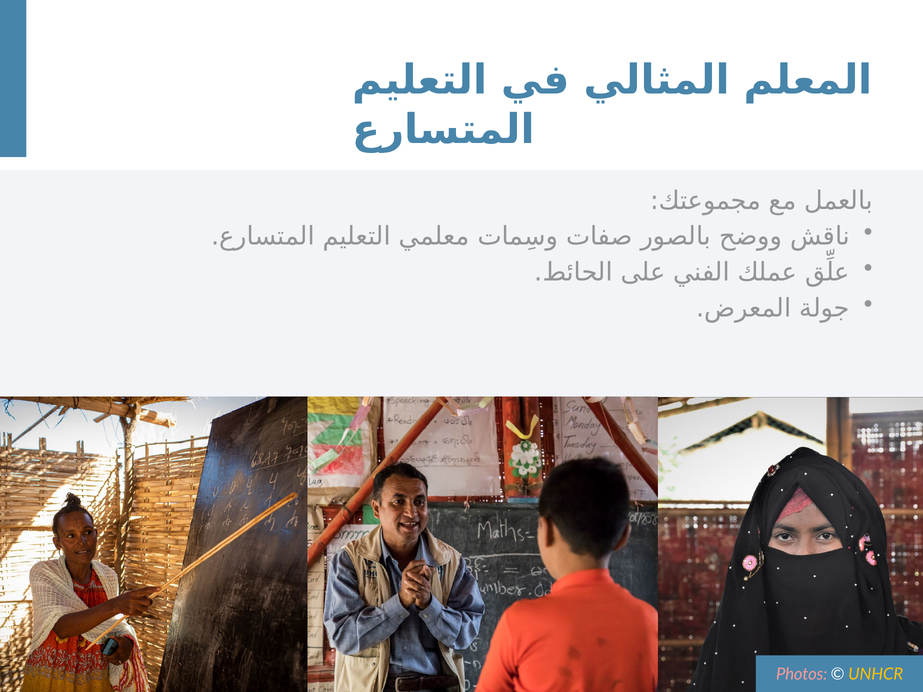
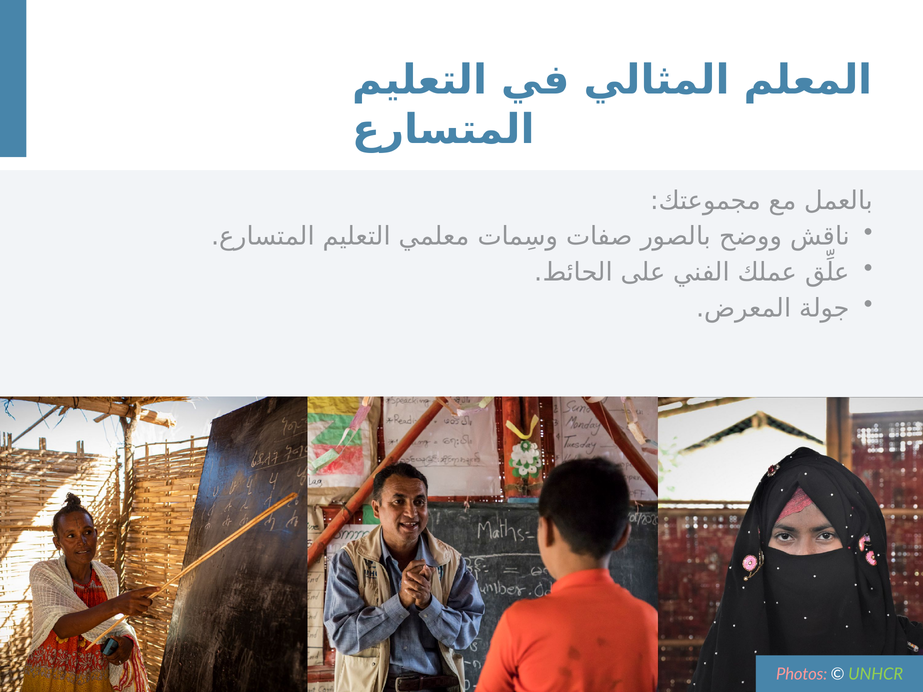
UNHCR colour: yellow -> light green
